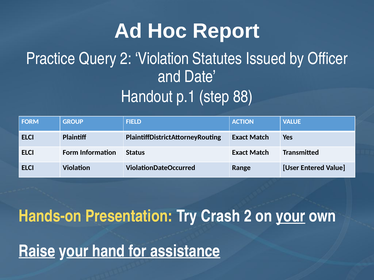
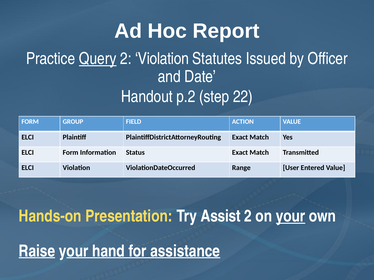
Query underline: none -> present
p.1: p.1 -> p.2
88: 88 -> 22
Crash: Crash -> Assist
